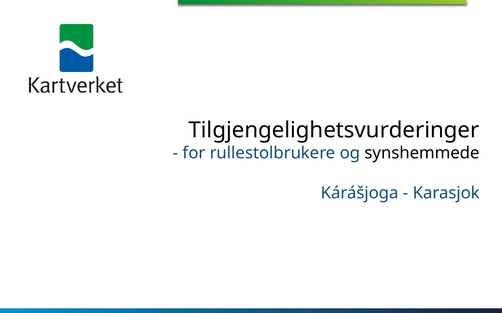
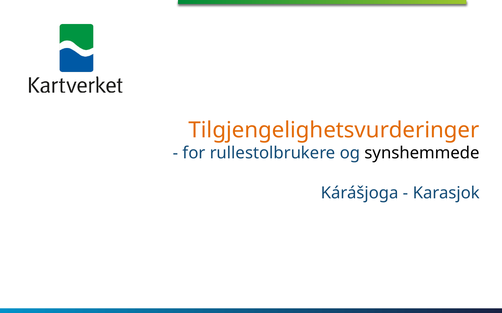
Tilgjengelighetsvurderinger colour: black -> orange
